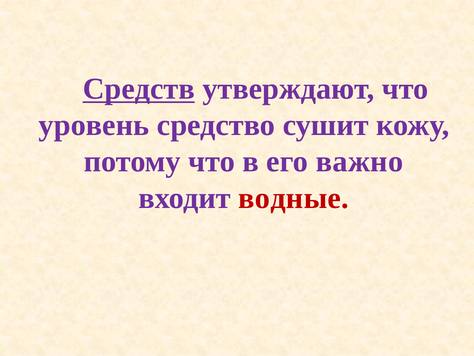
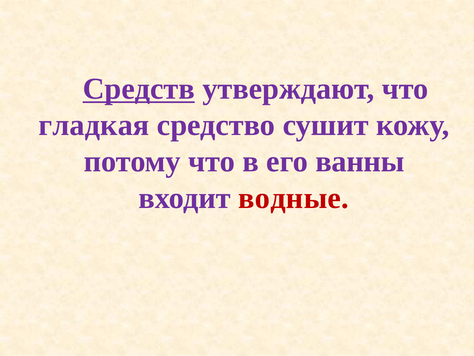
уровень: уровень -> гладкая
важно: важно -> ванны
